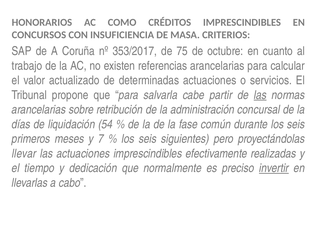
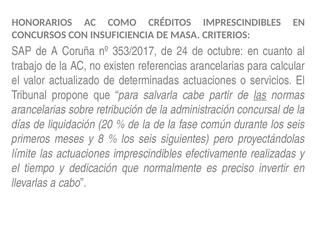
75: 75 -> 24
54: 54 -> 20
7: 7 -> 8
llevar: llevar -> límite
invertir underline: present -> none
